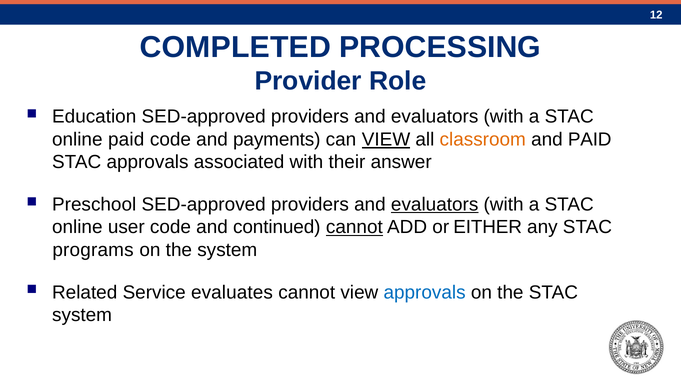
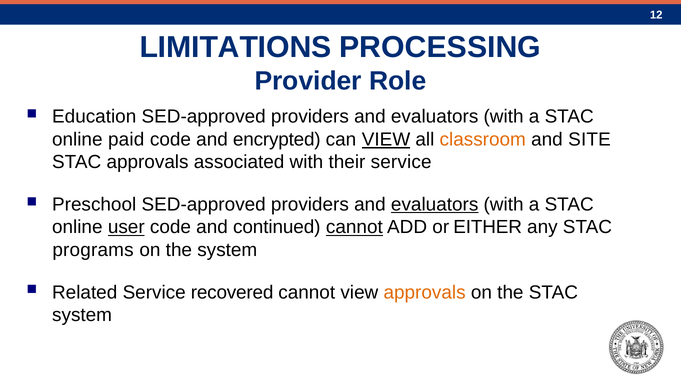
COMPLETED: COMPLETED -> LIMITATIONS
payments: payments -> encrypted
and PAID: PAID -> SITE
their answer: answer -> service
user underline: none -> present
evaluates: evaluates -> recovered
approvals at (425, 292) colour: blue -> orange
